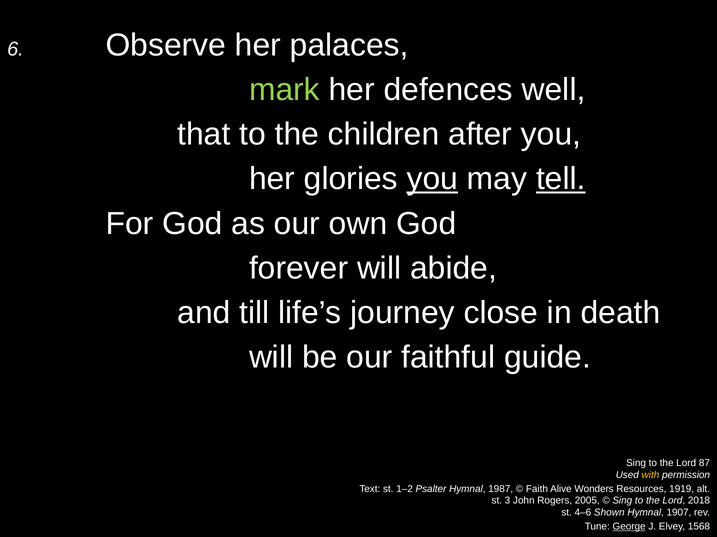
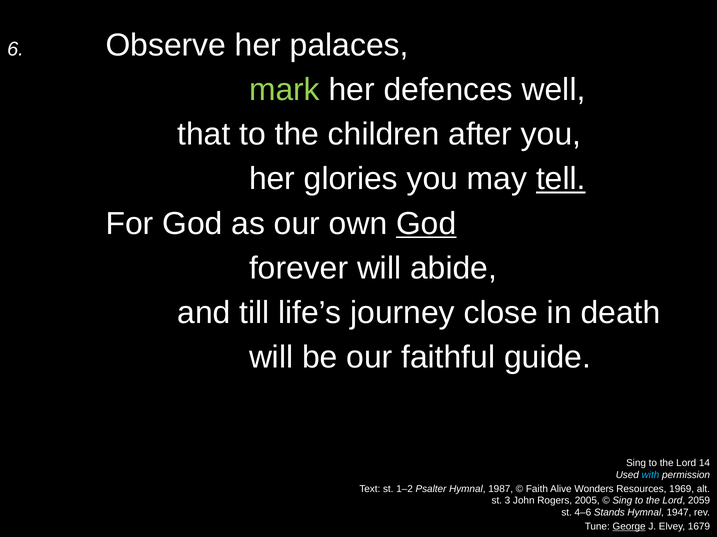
you at (432, 179) underline: present -> none
God at (426, 224) underline: none -> present
87: 87 -> 14
with colour: yellow -> light blue
1919: 1919 -> 1969
2018: 2018 -> 2059
Shown: Shown -> Stands
1907: 1907 -> 1947
1568: 1568 -> 1679
